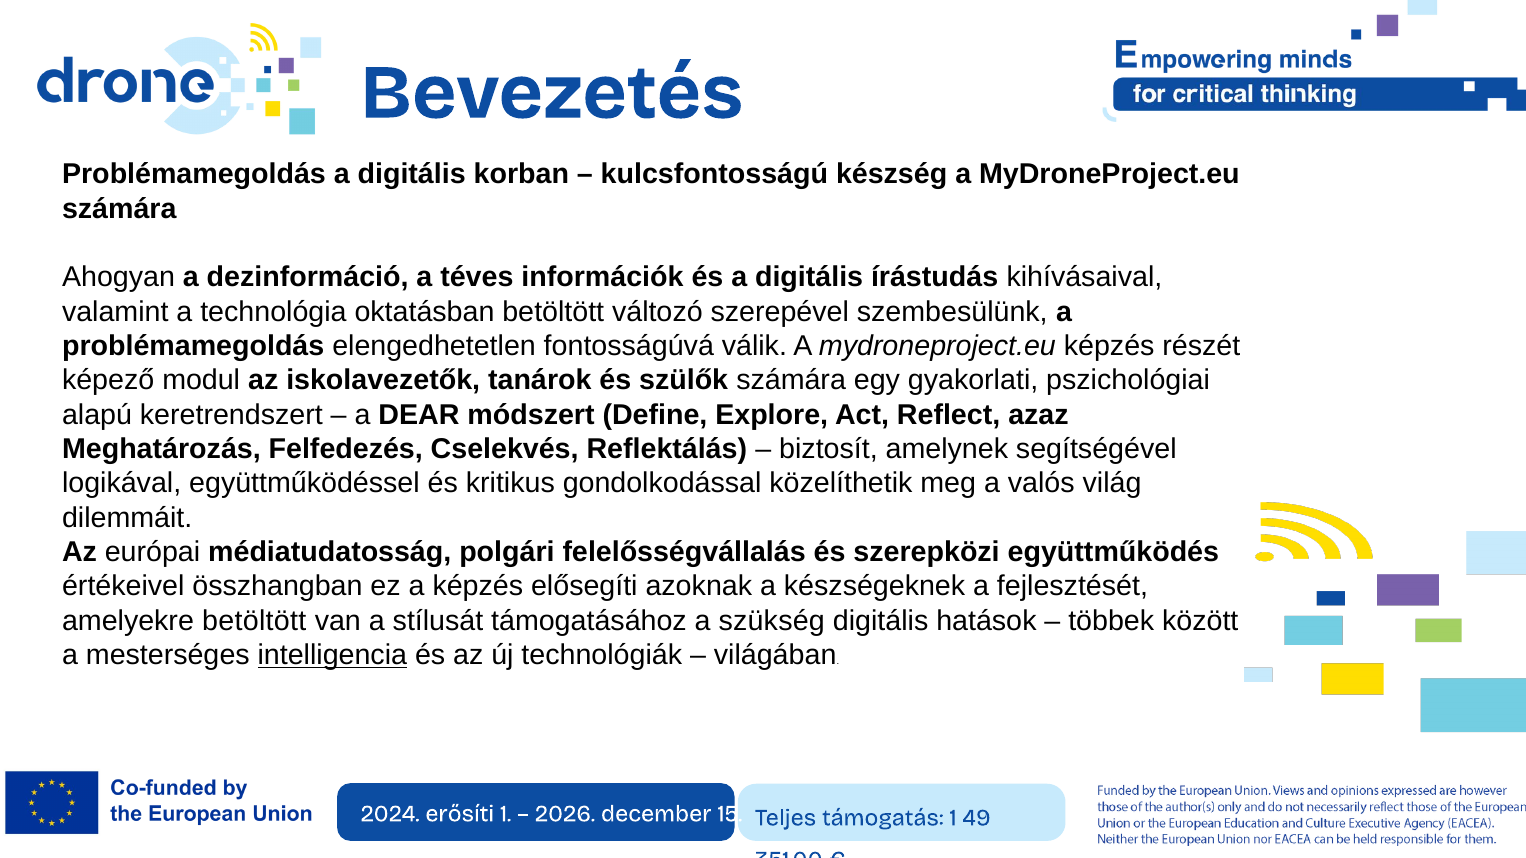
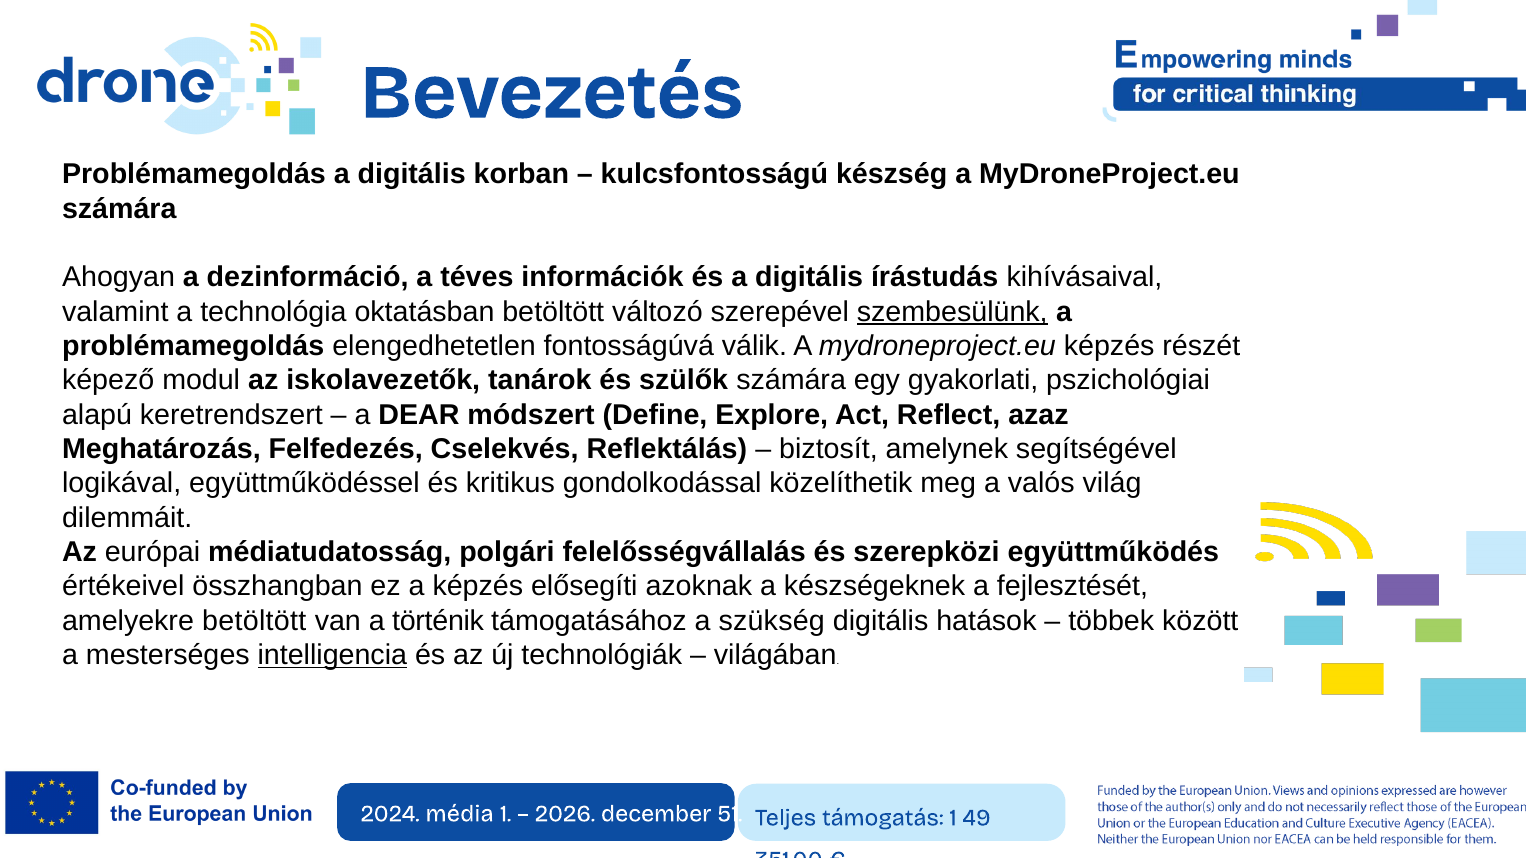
szembesülünk underline: none -> present
stílusát: stílusát -> történik
erősíti: erősíti -> média
15: 15 -> 51
